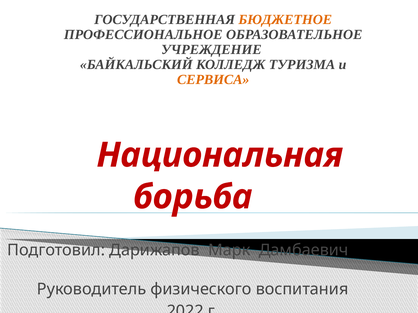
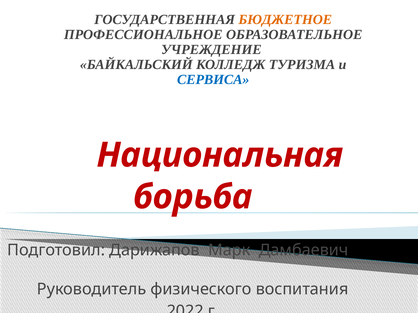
СЕРВИСА colour: orange -> blue
